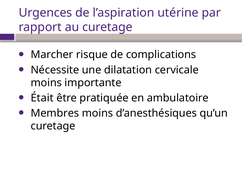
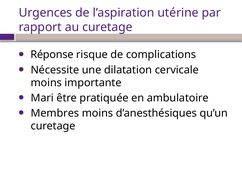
Marcher: Marcher -> Réponse
Était: Était -> Mari
